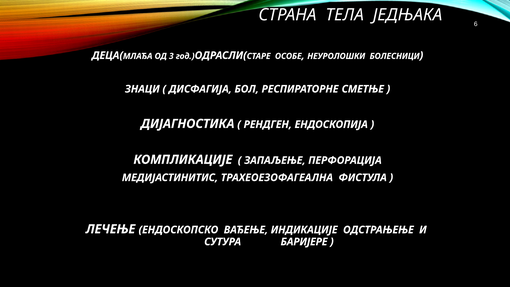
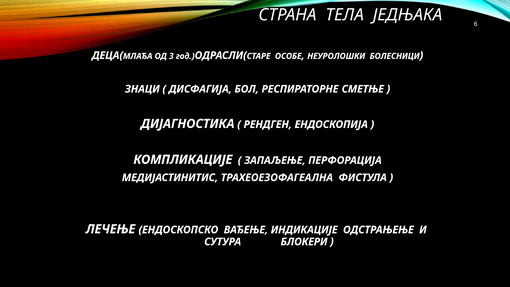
БАРИЈЕРЕ: БАРИЈЕРЕ -> БЛОКЕРИ
